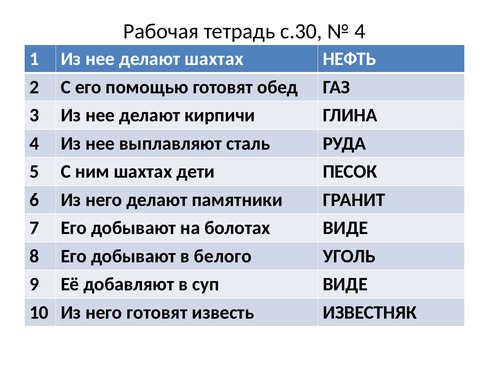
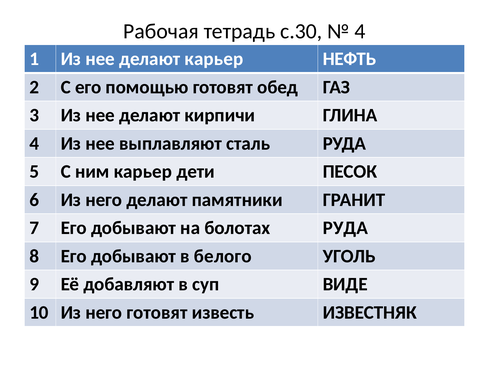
делают шахтах: шахтах -> карьер
ним шахтах: шахтах -> карьер
болотах ВИДЕ: ВИДЕ -> РУДА
